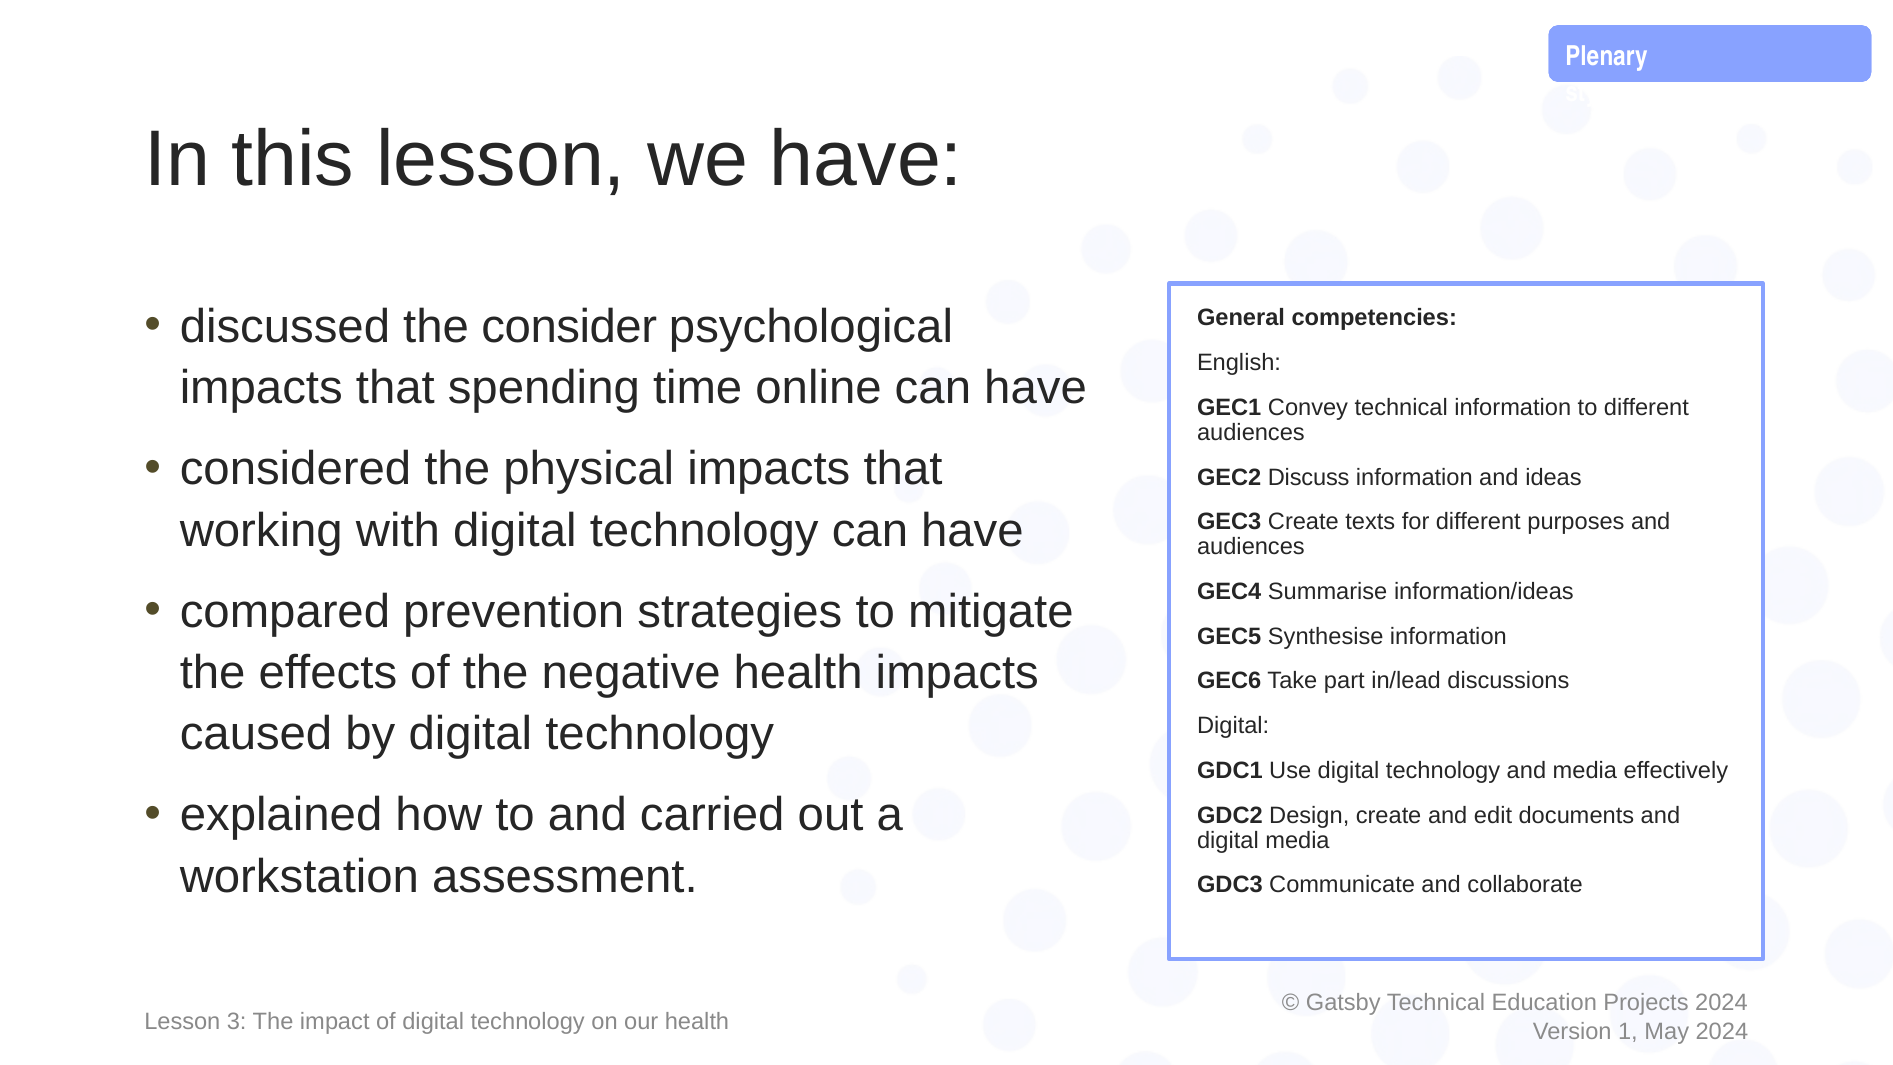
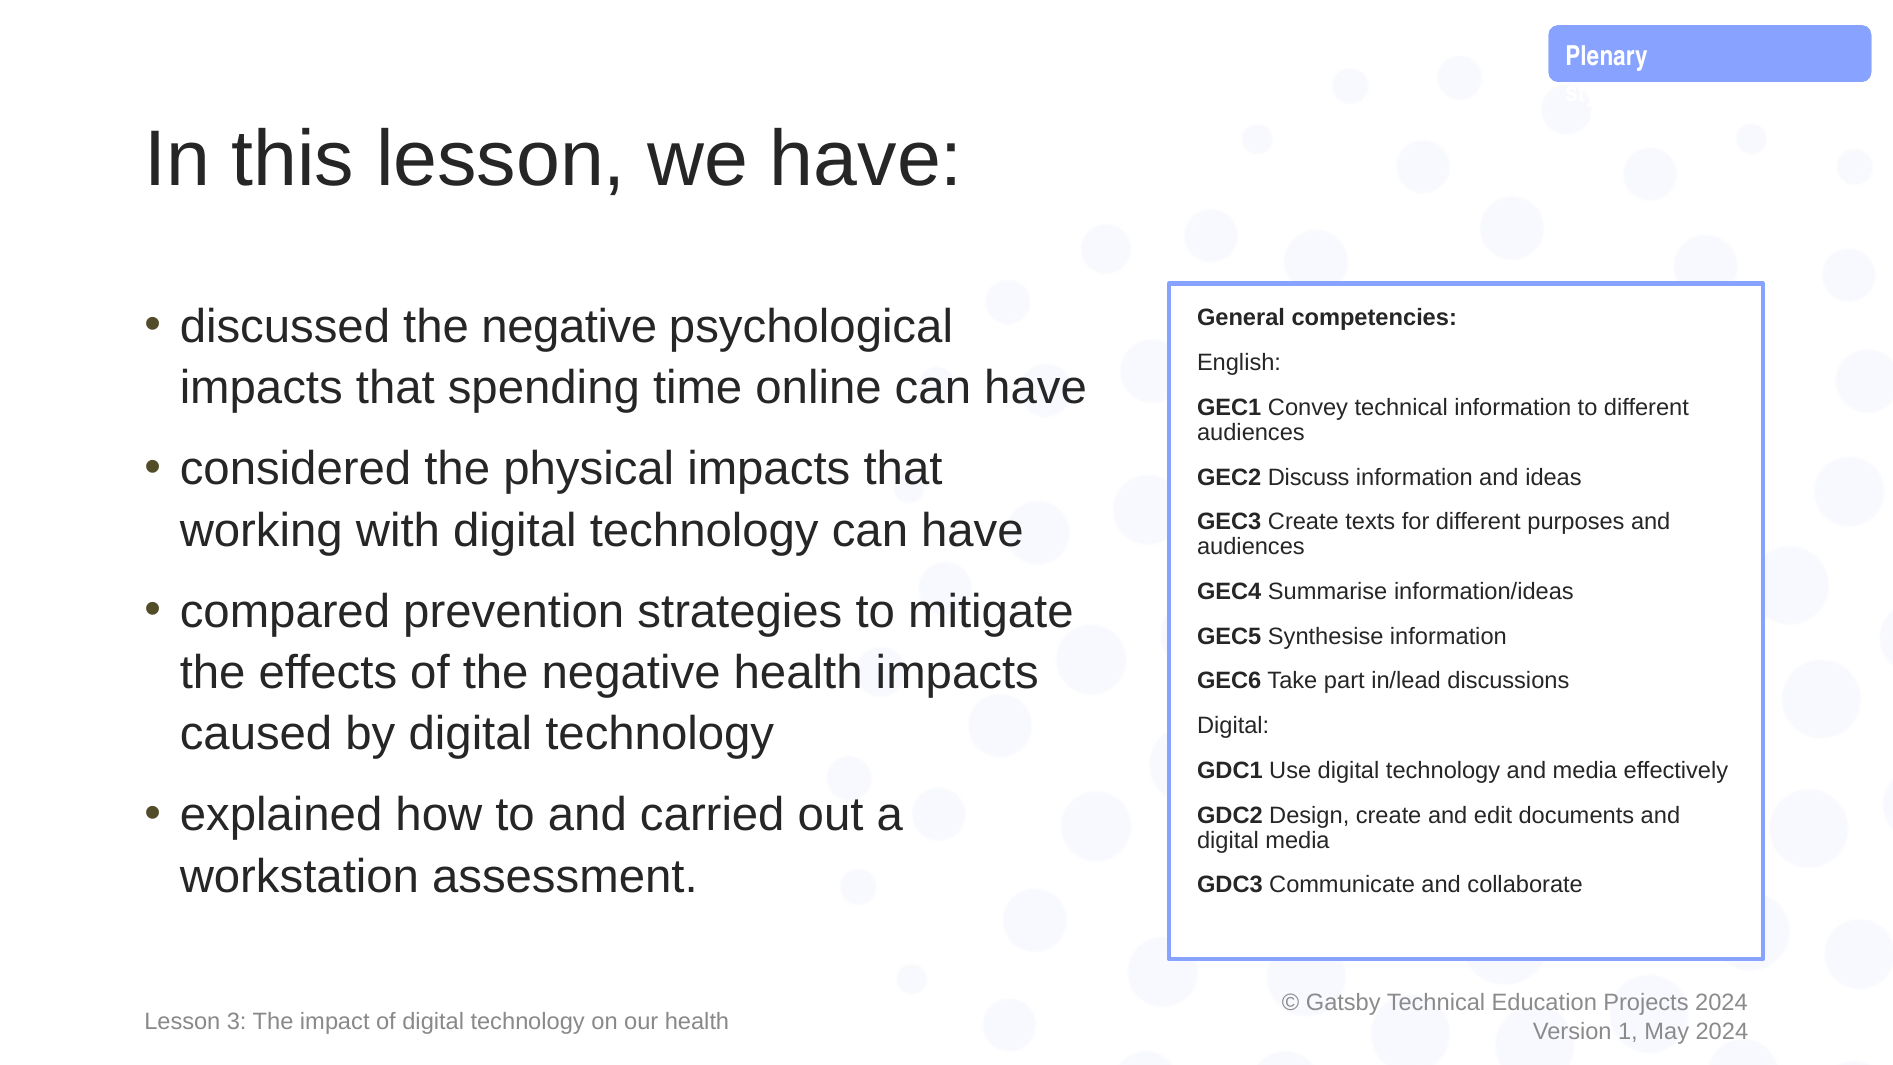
discussed the consider: consider -> negative
